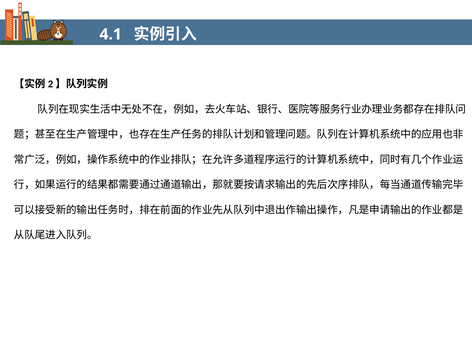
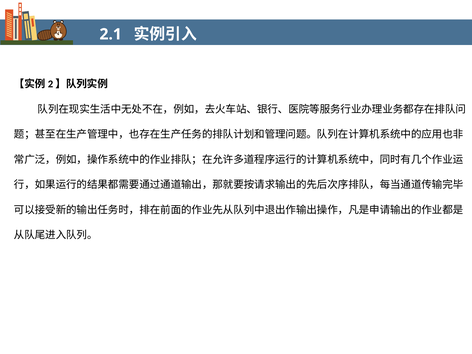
4.1: 4.1 -> 2.1
